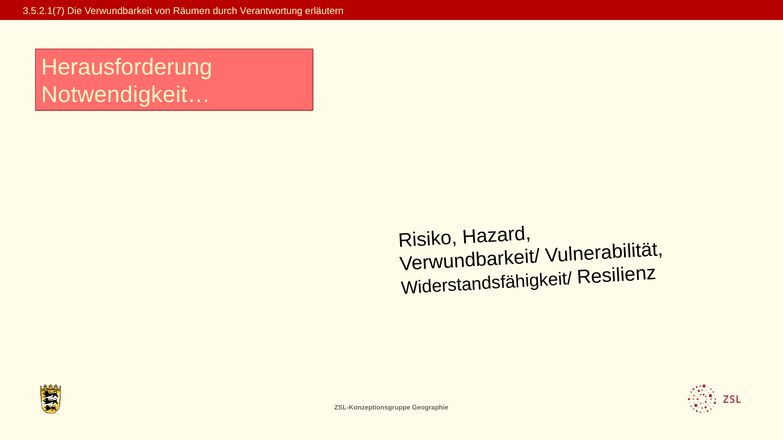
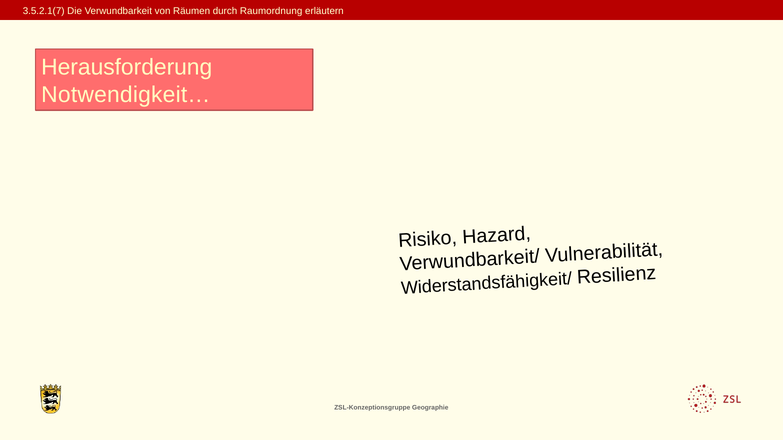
Verantwortung: Verantwortung -> Raumordnung
